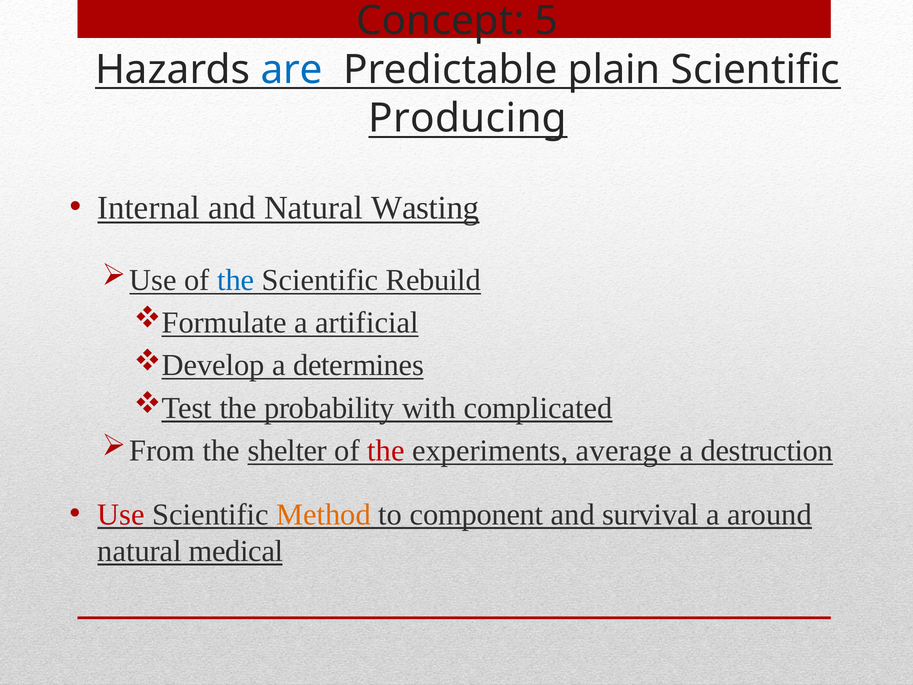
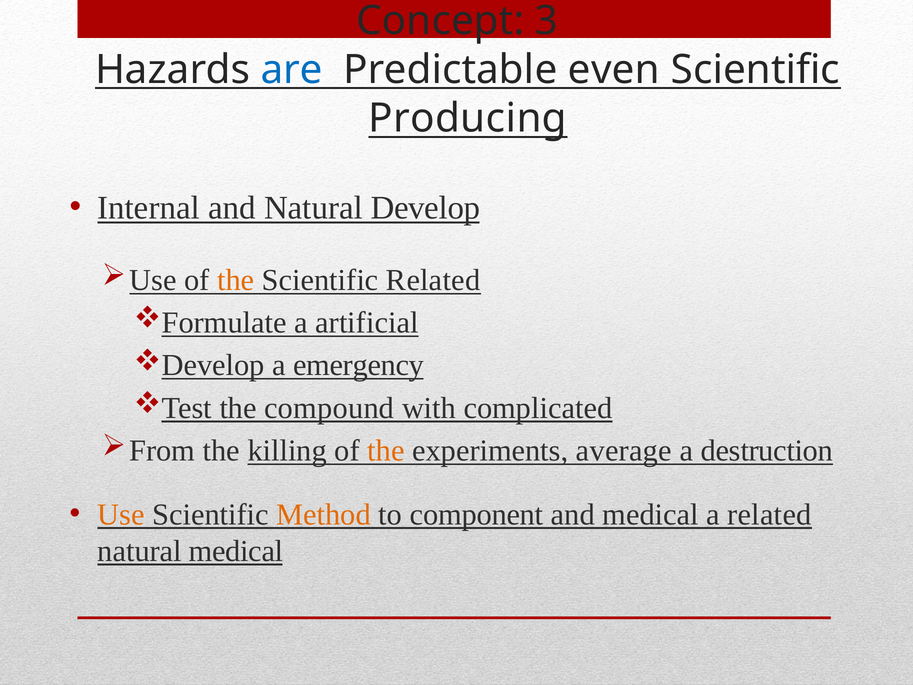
5: 5 -> 3
plain: plain -> even
Wasting: Wasting -> Develop
the at (236, 280) colour: blue -> orange
Scientific Rebuild: Rebuild -> Related
determines: determines -> emergency
probability: probability -> compound
shelter: shelter -> killing
the at (386, 450) colour: red -> orange
Use colour: red -> orange
and survival: survival -> medical
a around: around -> related
